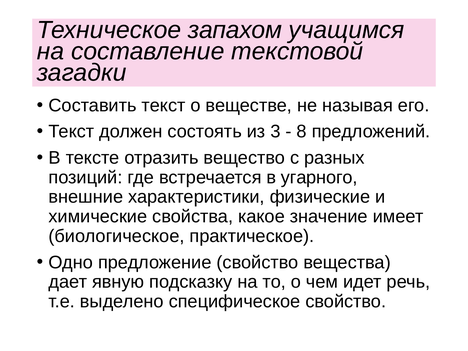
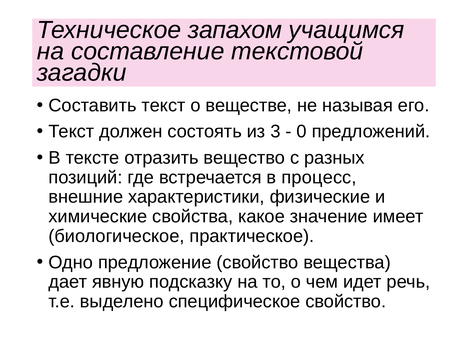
8: 8 -> 0
угарного: угарного -> процесс
